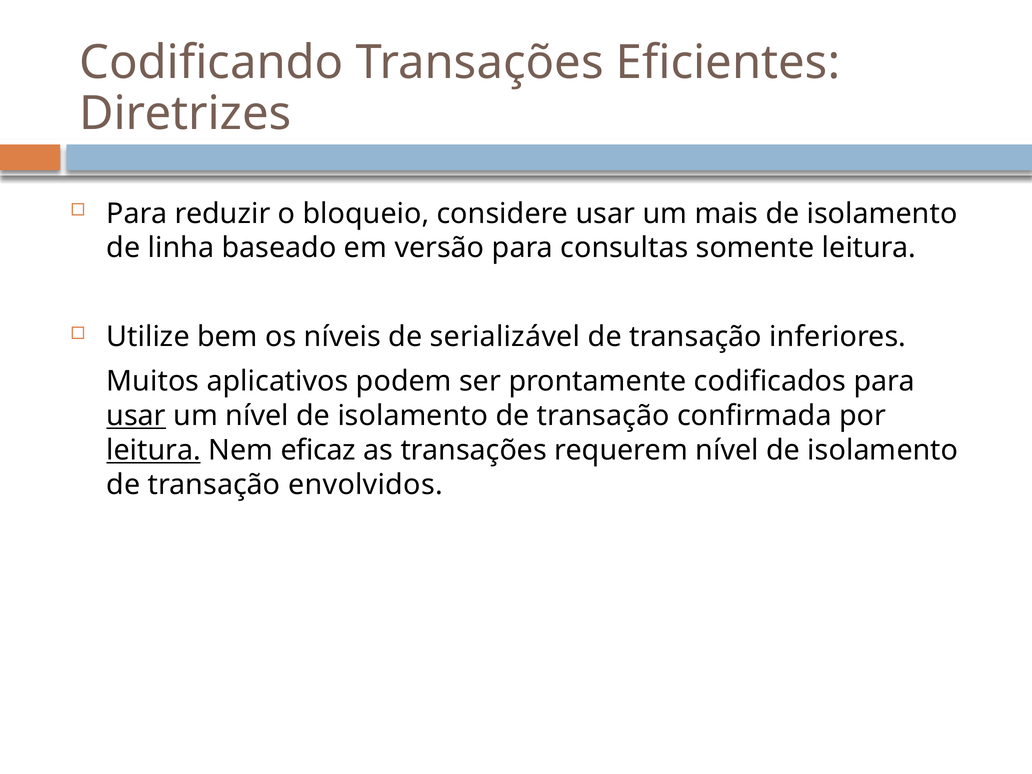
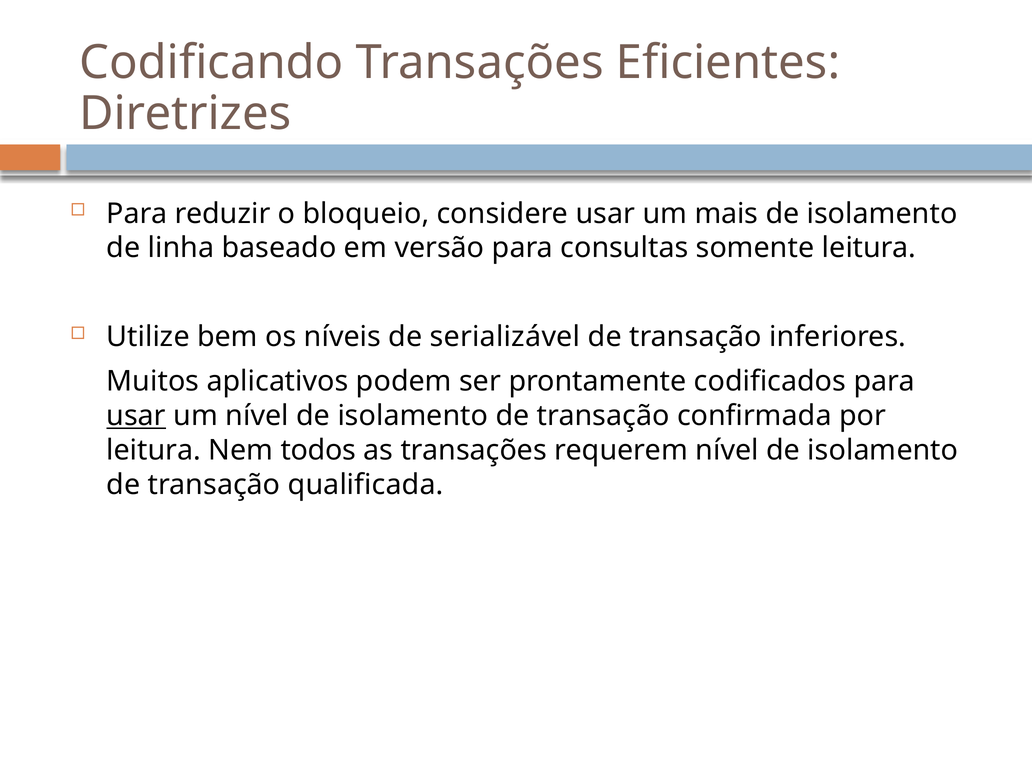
leitura at (154, 450) underline: present -> none
eficaz: eficaz -> todos
envolvidos: envolvidos -> qualificada
